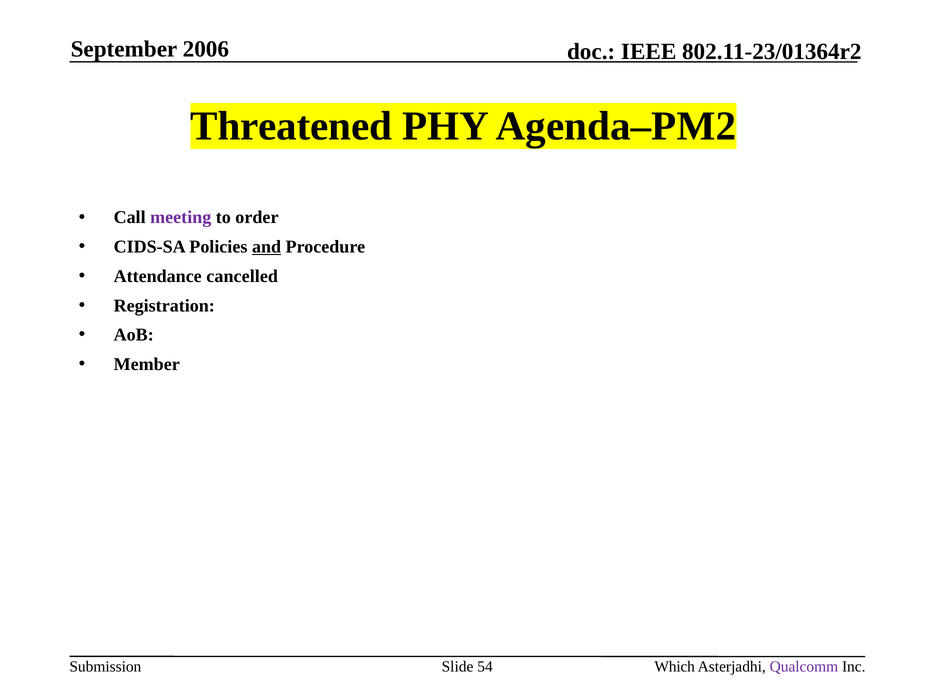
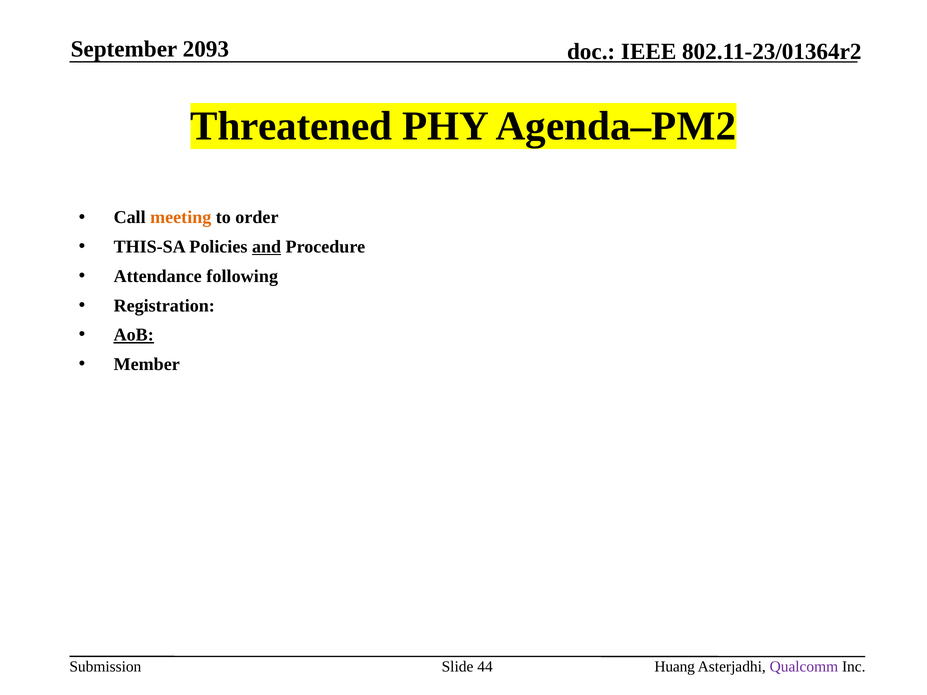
2006: 2006 -> 2093
meeting colour: purple -> orange
CIDS-SA: CIDS-SA -> THIS-SA
cancelled: cancelled -> following
AoB underline: none -> present
54: 54 -> 44
Which: Which -> Huang
